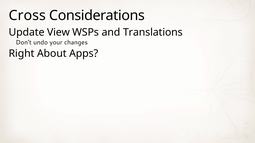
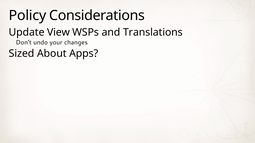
Cross: Cross -> Policy
Right: Right -> Sized
